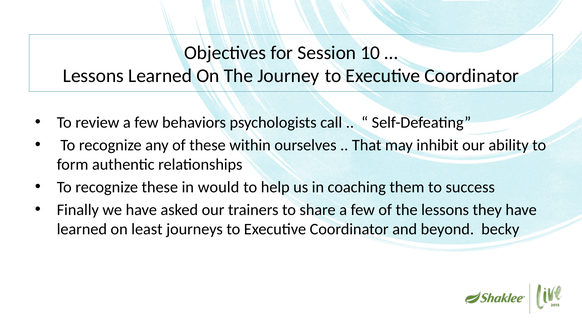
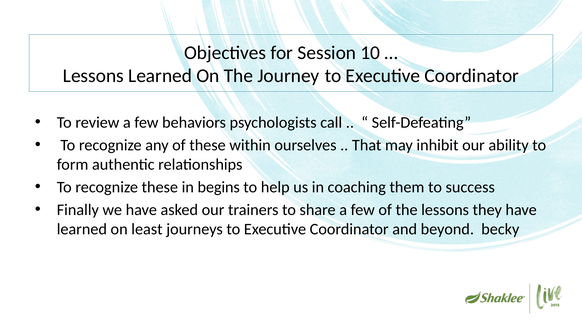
would: would -> begins
